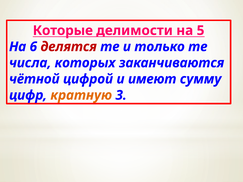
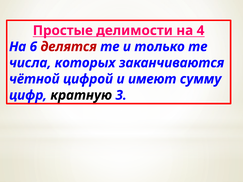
Которые: Которые -> Простые
5: 5 -> 4
кратную colour: orange -> black
